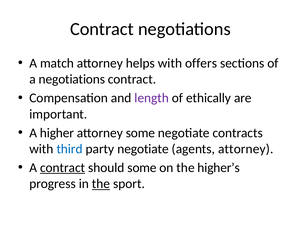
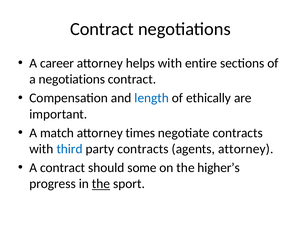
match: match -> career
offers: offers -> entire
length colour: purple -> blue
higher: higher -> match
attorney some: some -> times
party negotiate: negotiate -> contracts
contract at (63, 168) underline: present -> none
